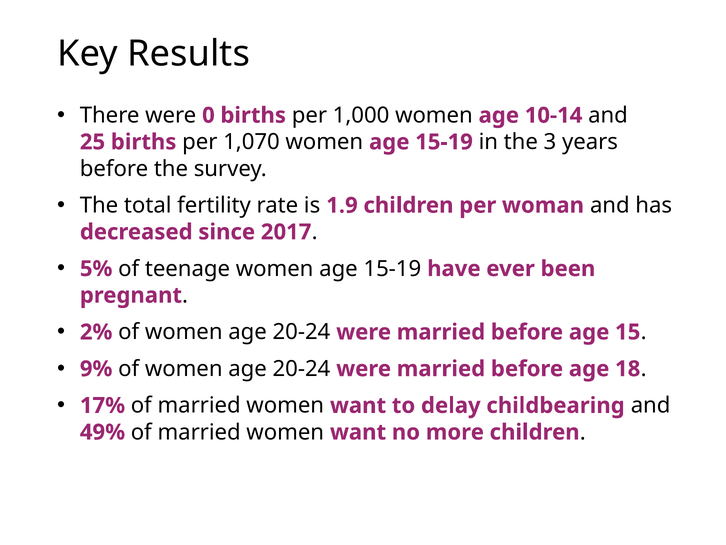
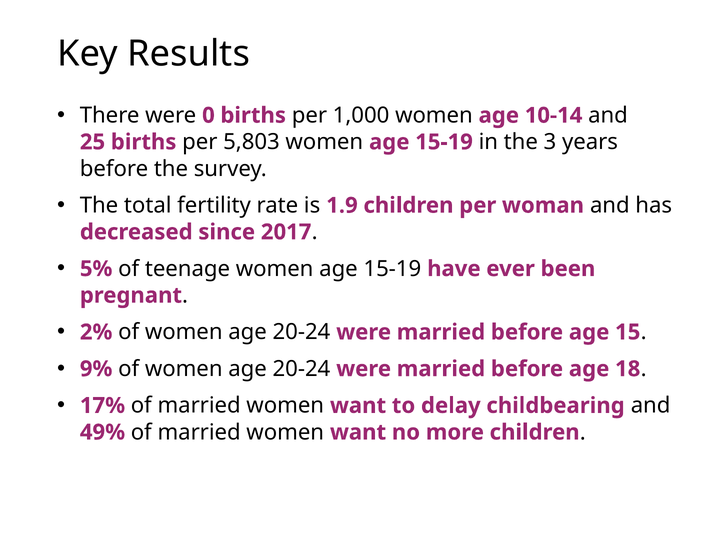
1,070: 1,070 -> 5,803
